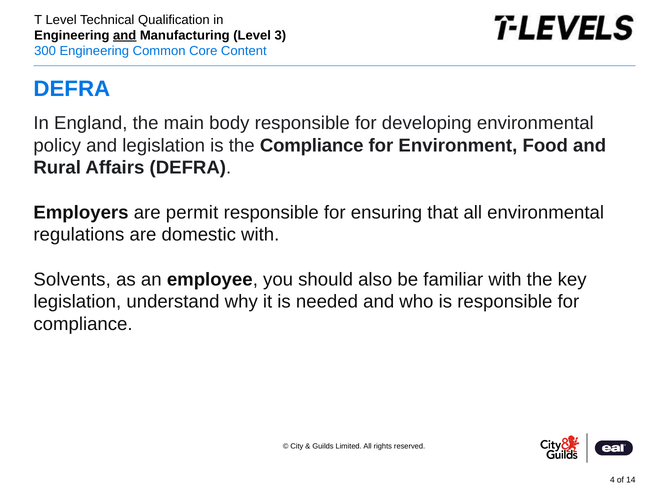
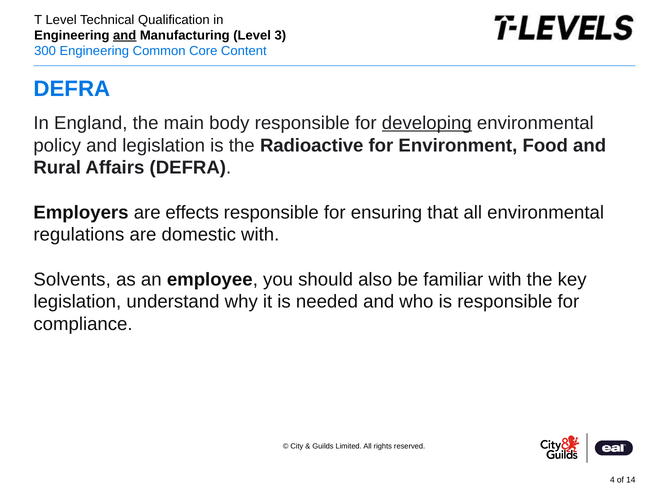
developing underline: none -> present
the Compliance: Compliance -> Radioactive
permit: permit -> effects
